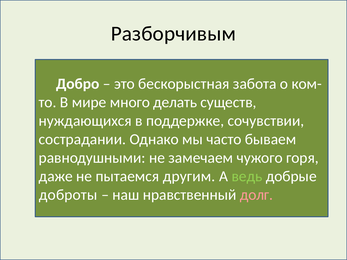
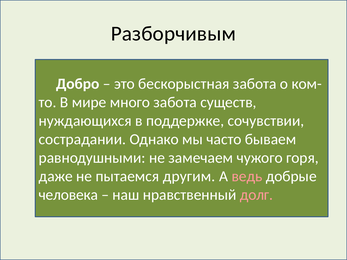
много делать: делать -> забота
ведь colour: light green -> pink
доброты: доброты -> человека
